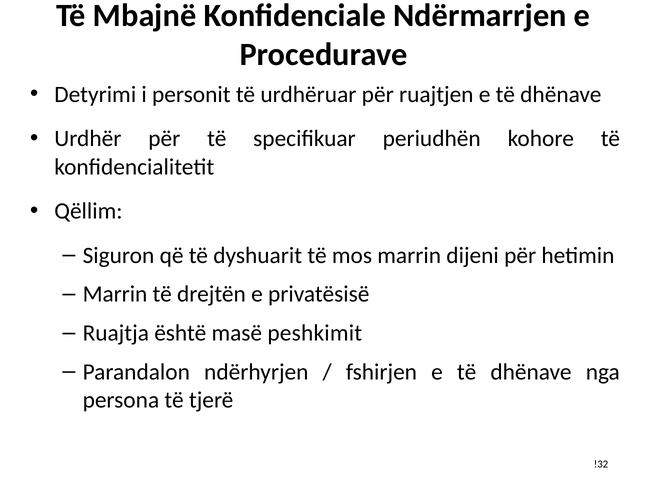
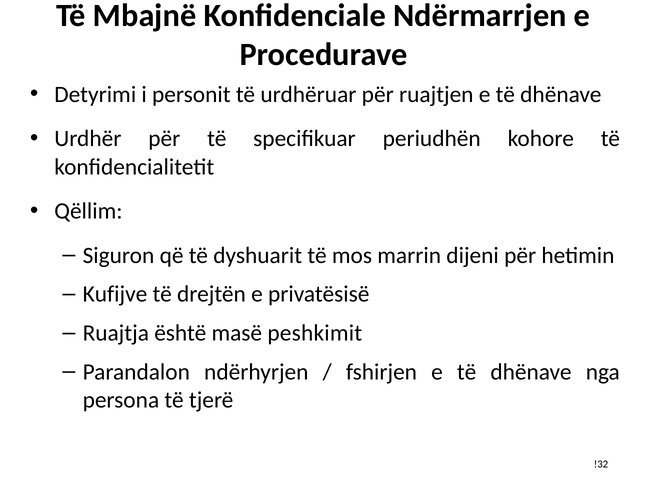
Marrin at (115, 294): Marrin -> Kufijve
